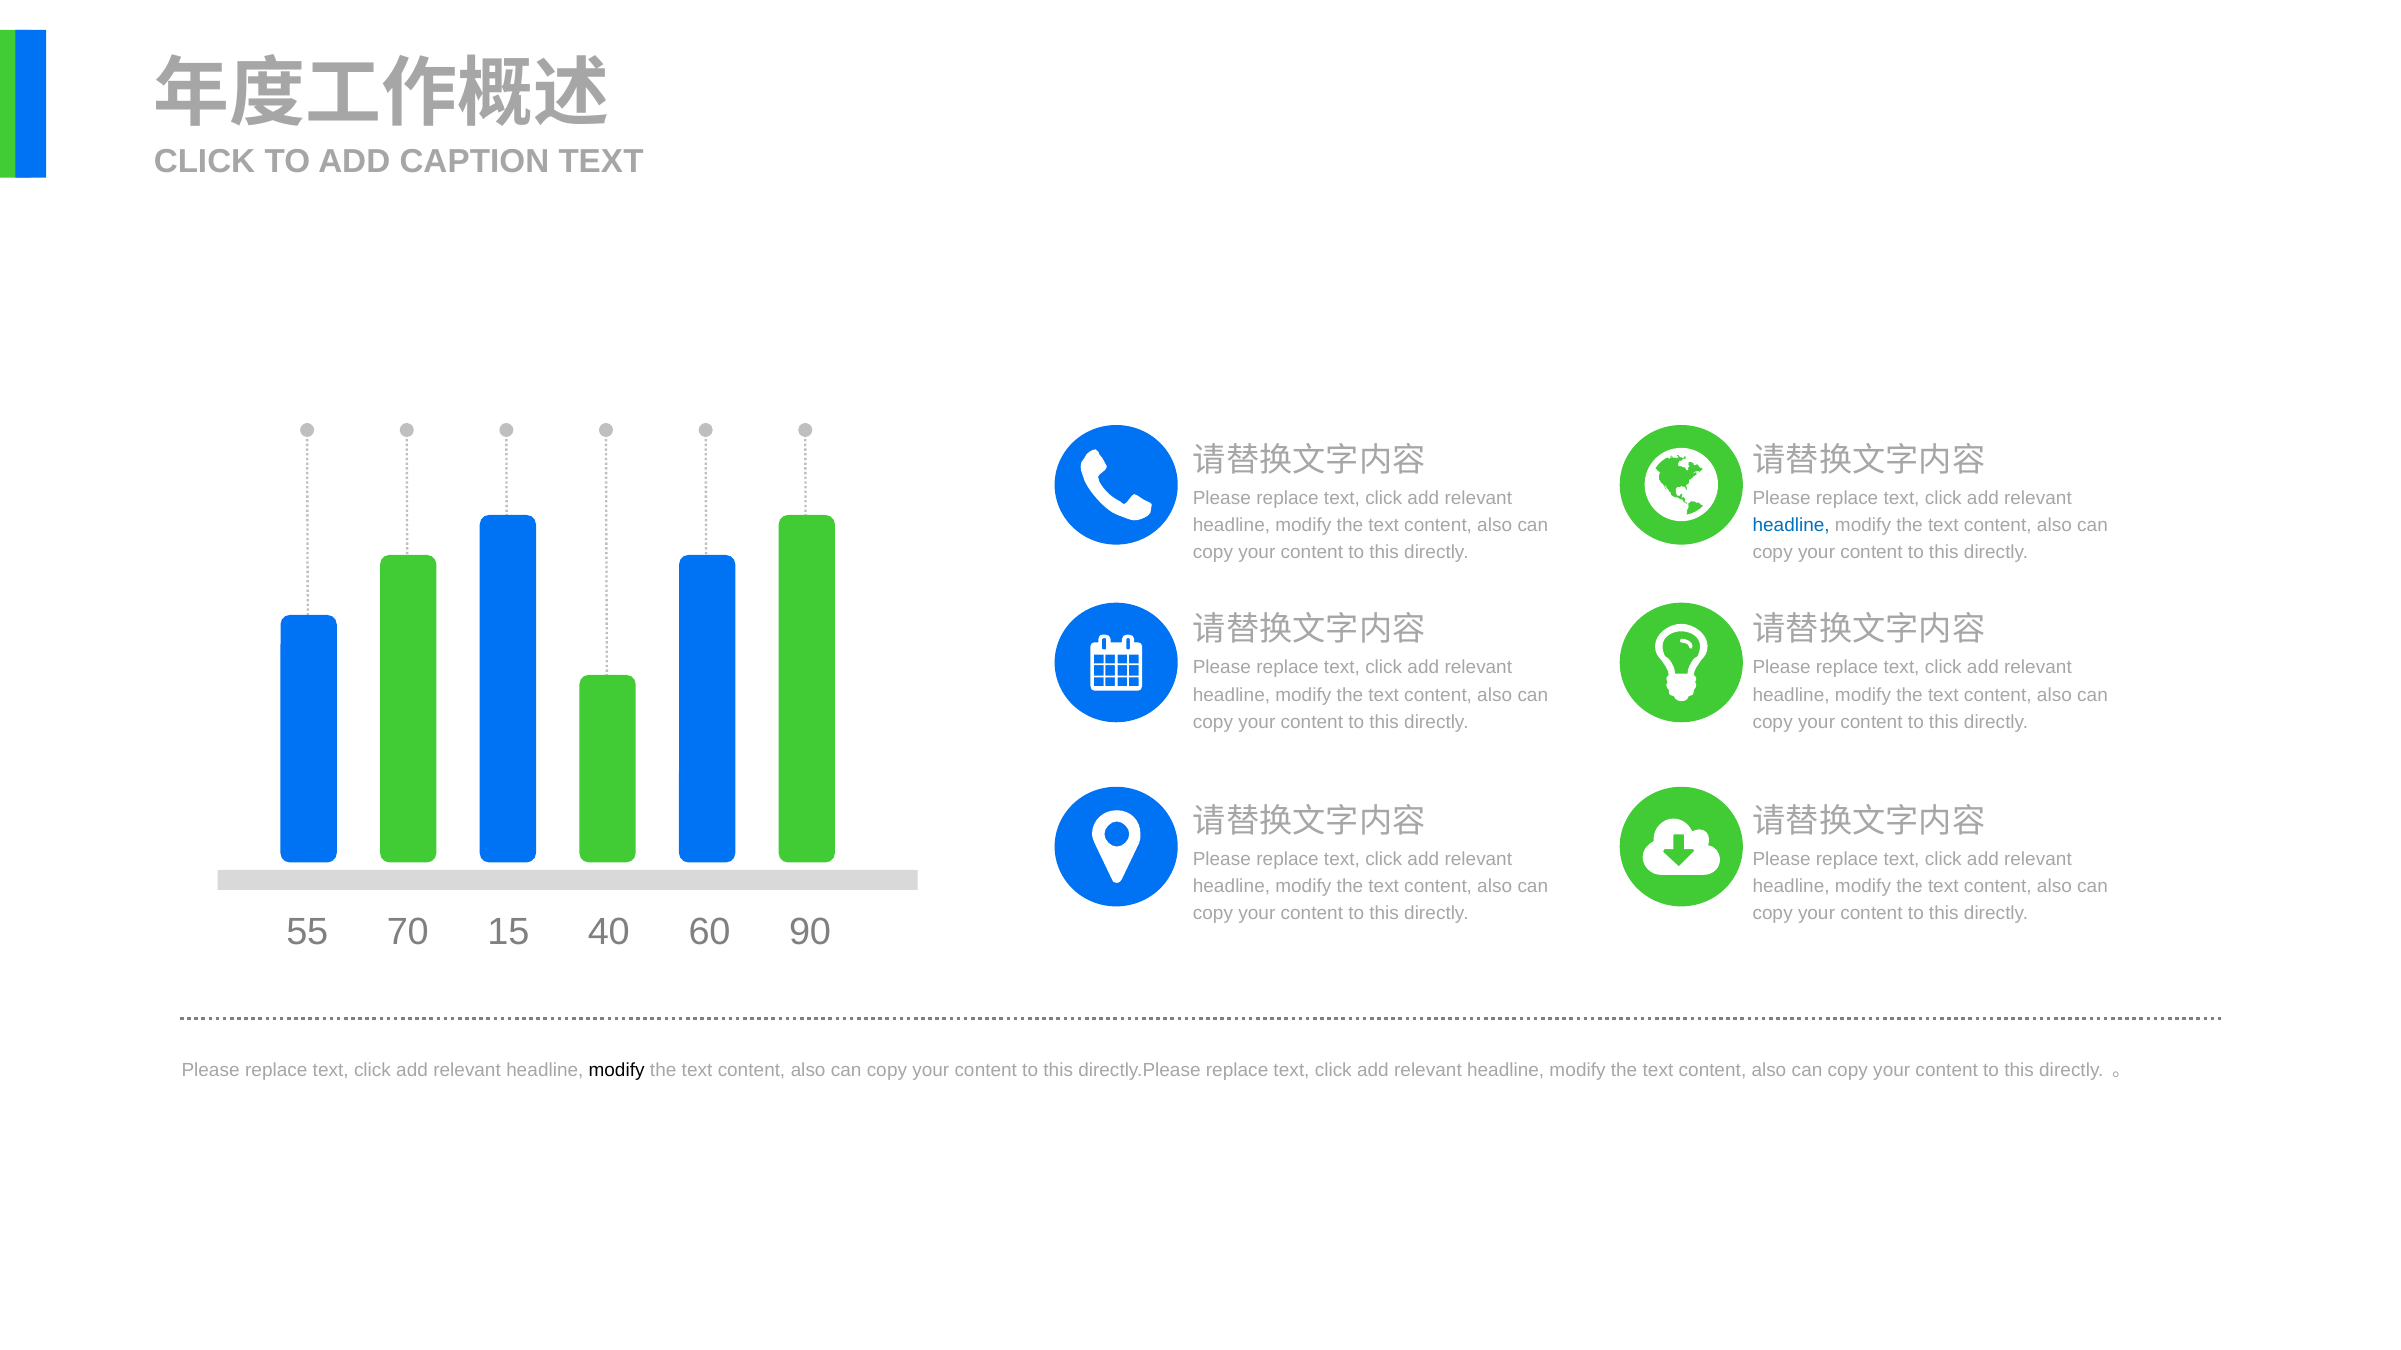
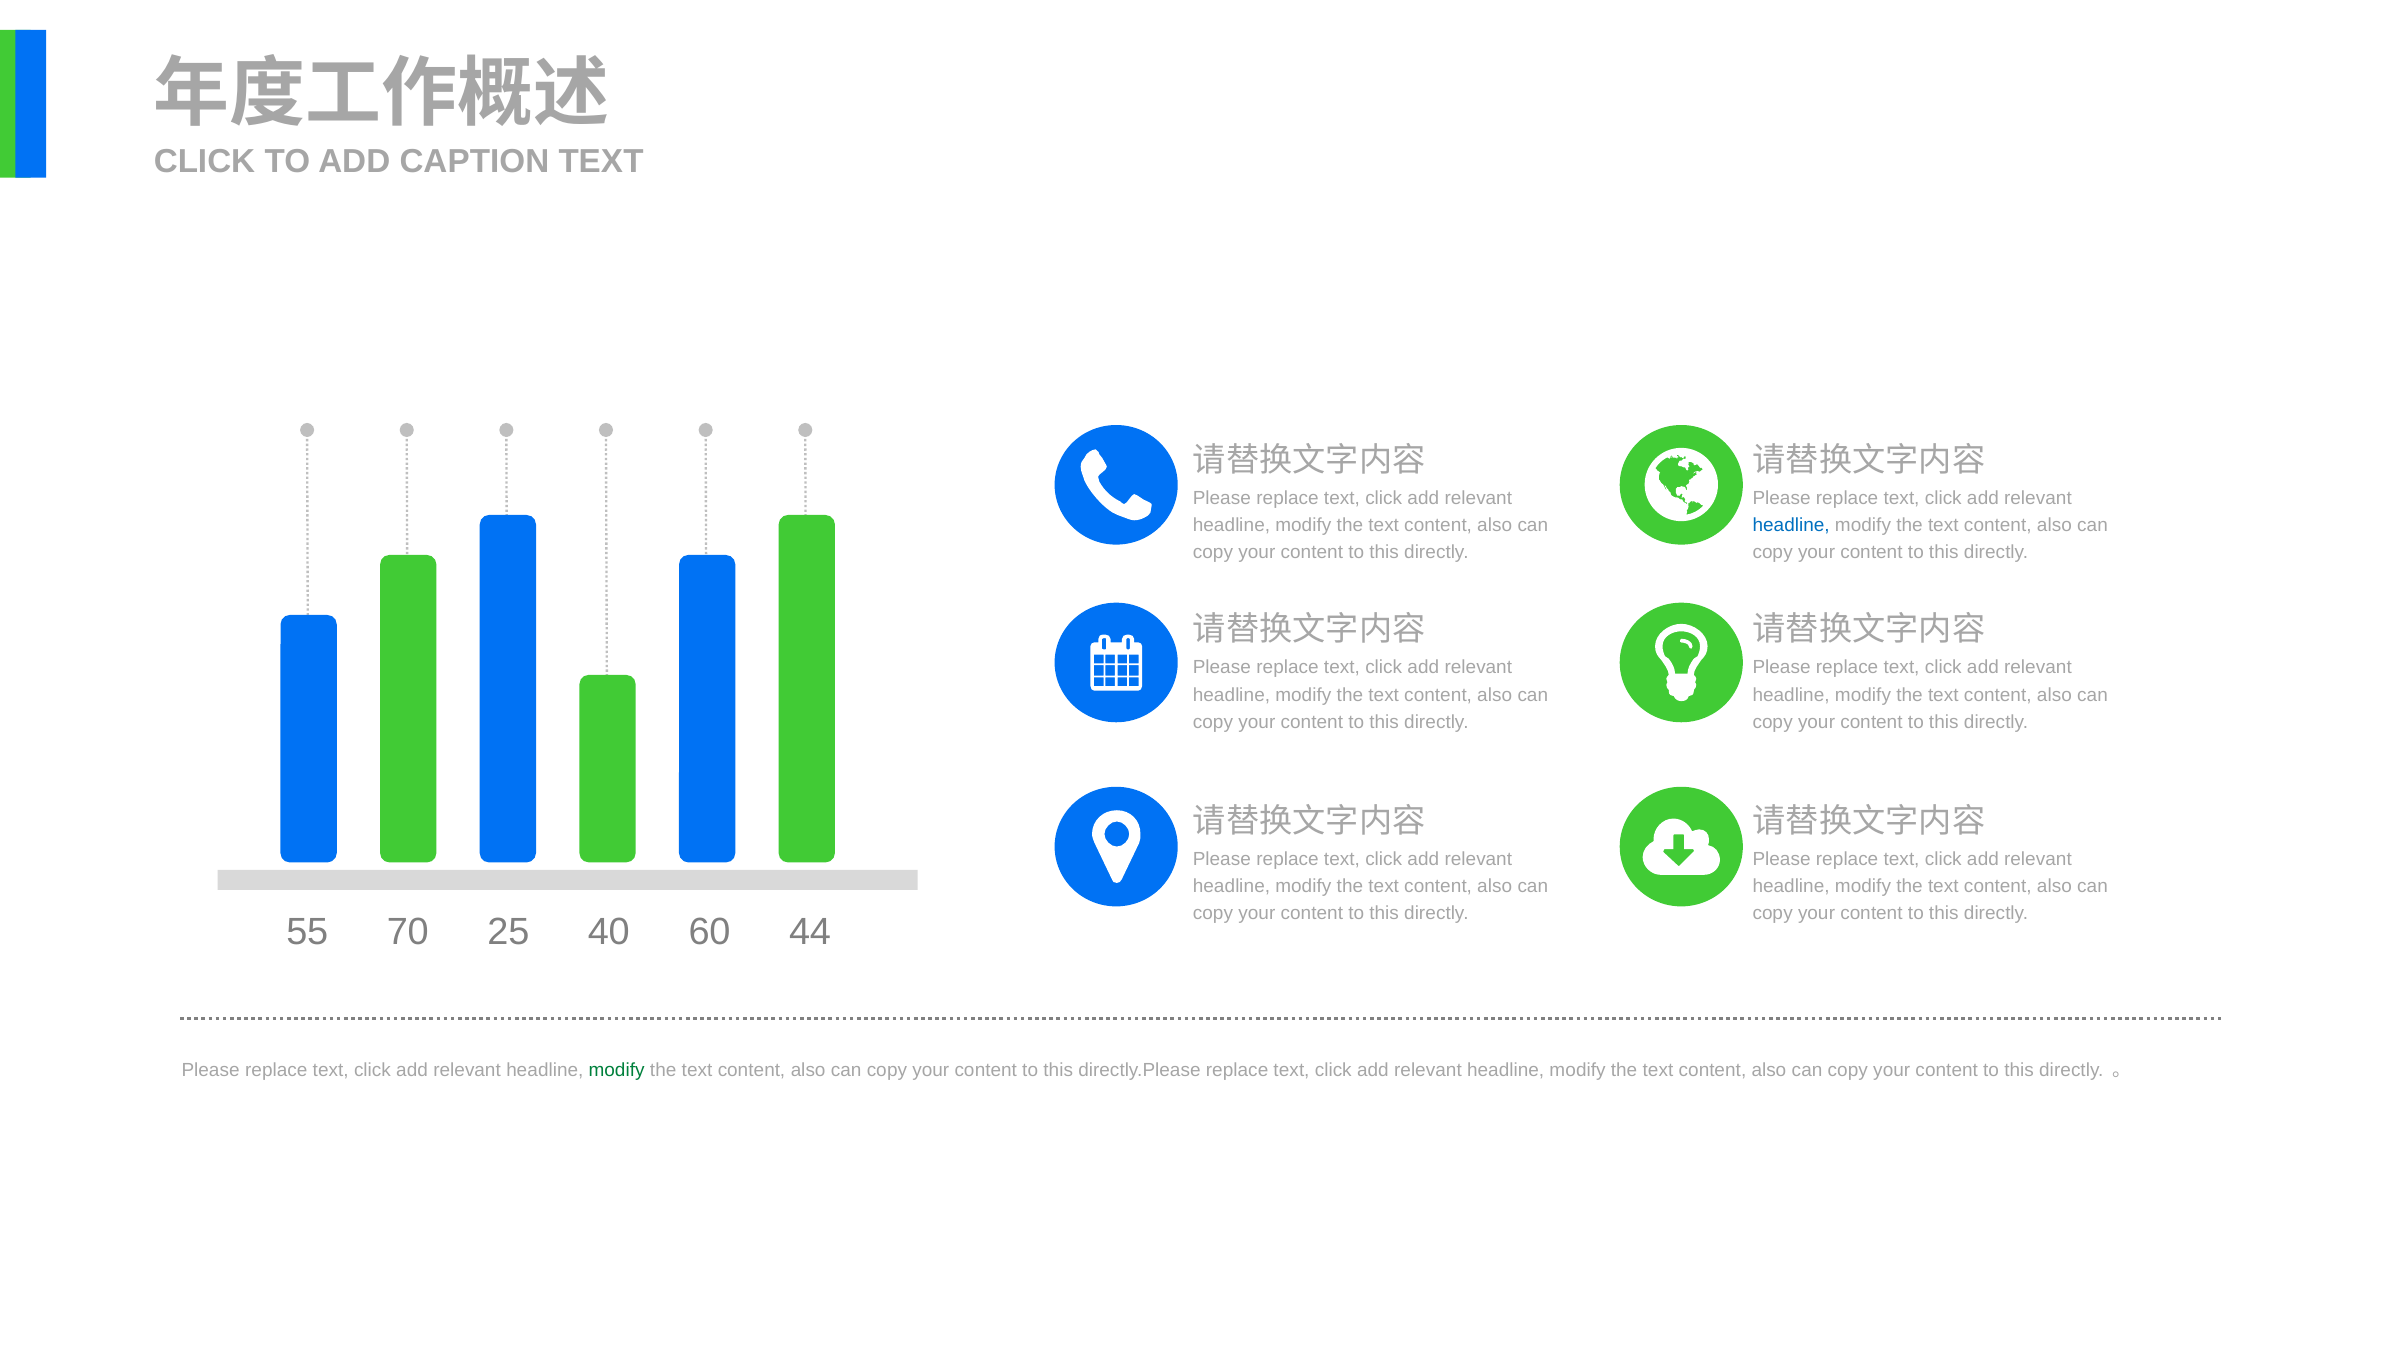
15: 15 -> 25
90: 90 -> 44
modify at (617, 1071) colour: black -> green
